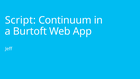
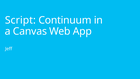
Burtoft: Burtoft -> Canvas
